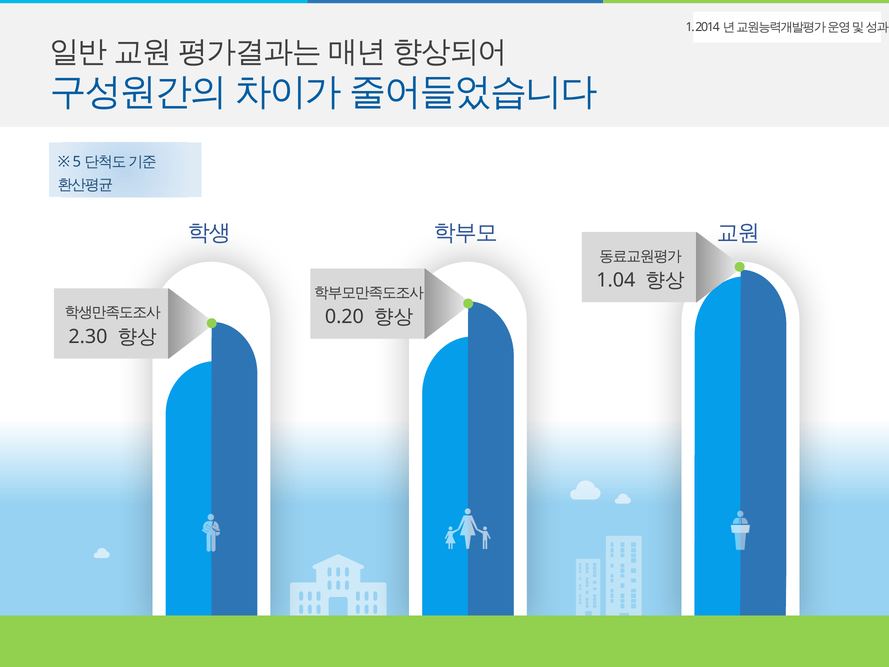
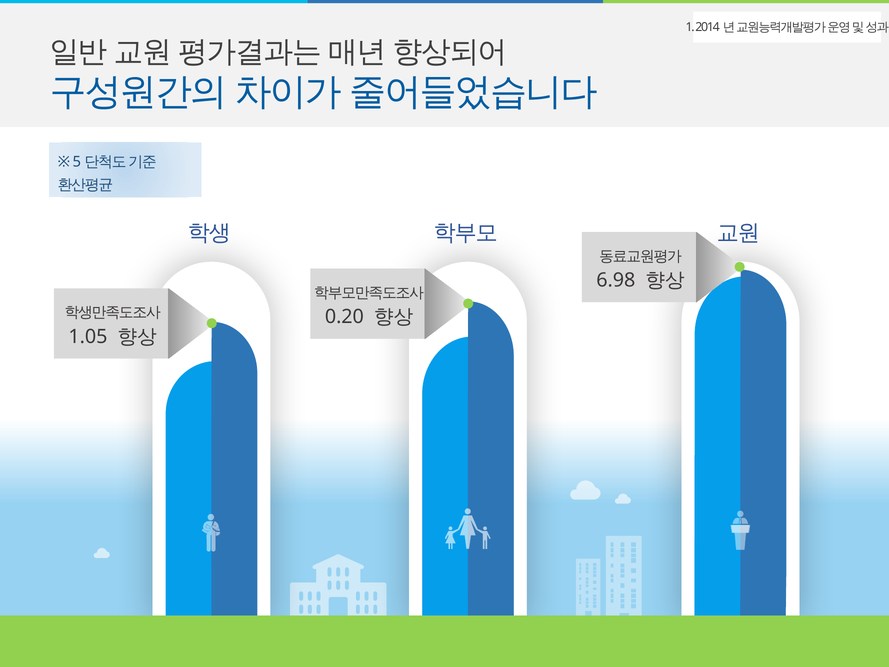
1.04: 1.04 -> 6.98
2.30: 2.30 -> 1.05
